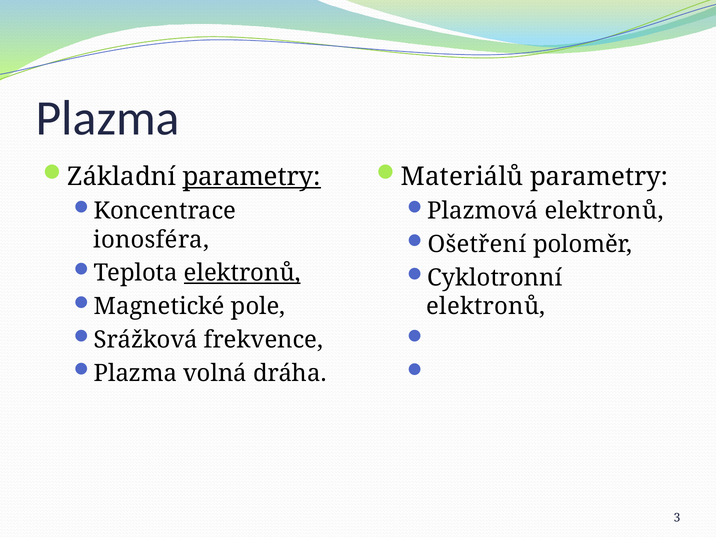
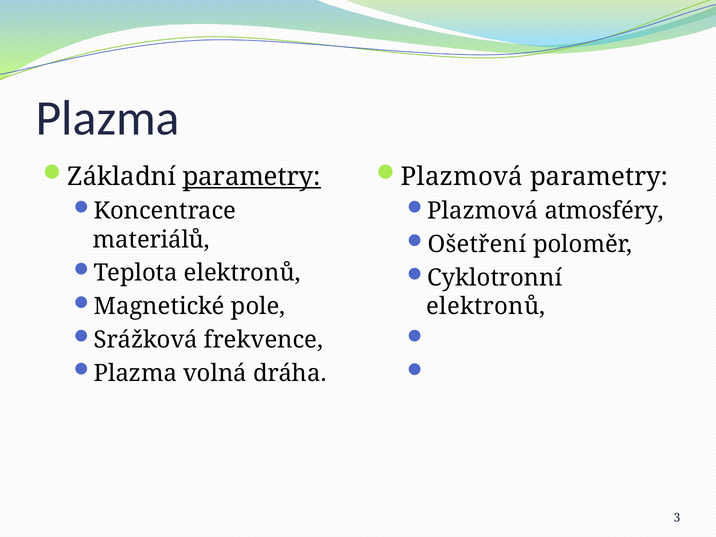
Materiálů at (462, 177): Materiálů -> Plazmová
Plazmová elektronů: elektronů -> atmosféry
ionosféra: ionosféra -> materiálů
elektronů at (242, 273) underline: present -> none
